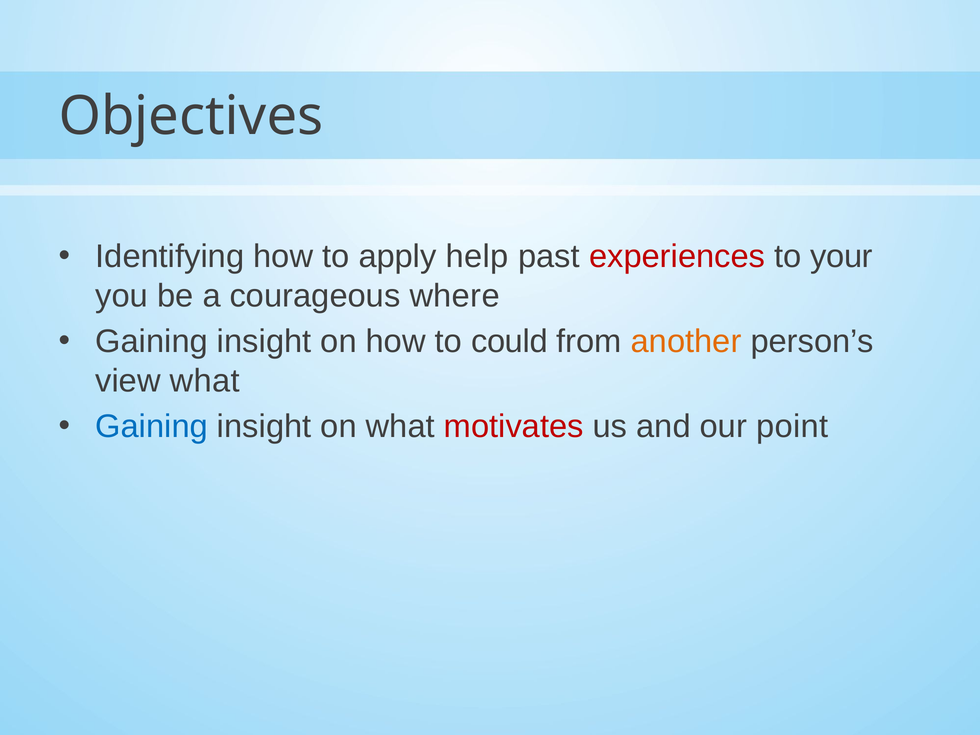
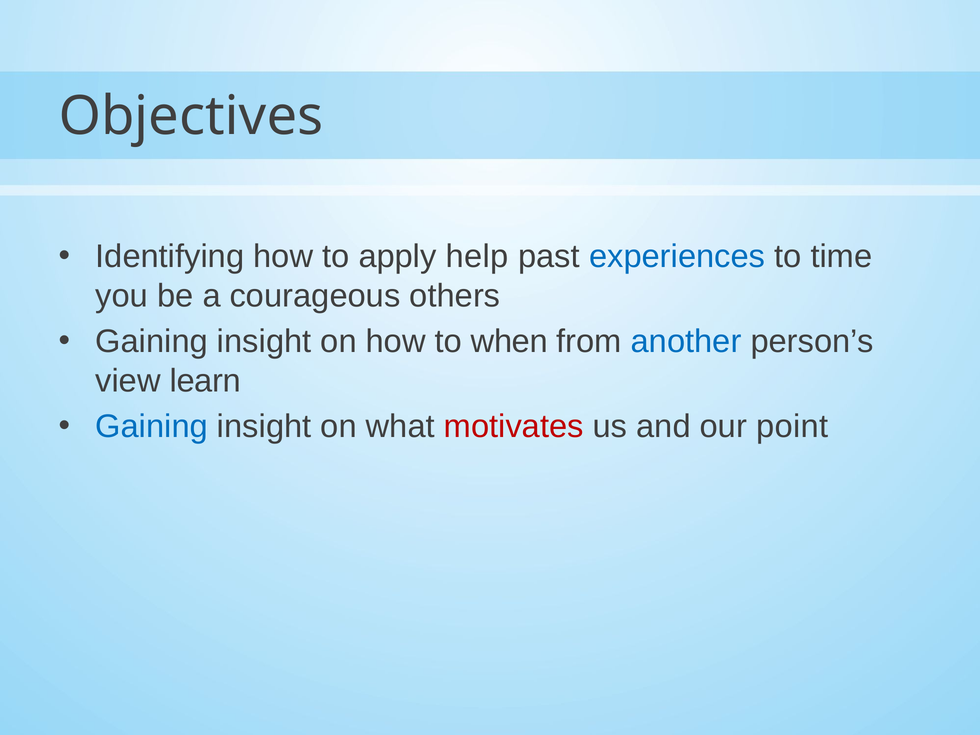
experiences colour: red -> blue
your: your -> time
where: where -> others
could: could -> when
another colour: orange -> blue
view what: what -> learn
